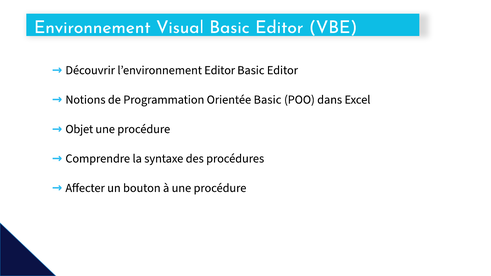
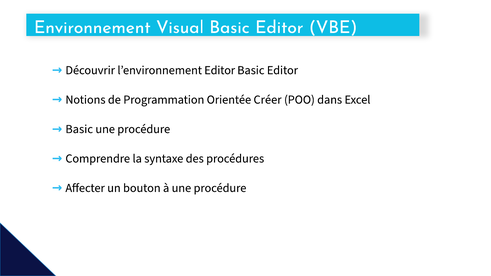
Orientée Basic: Basic -> Créer
Objet at (79, 129): Objet -> Basic
